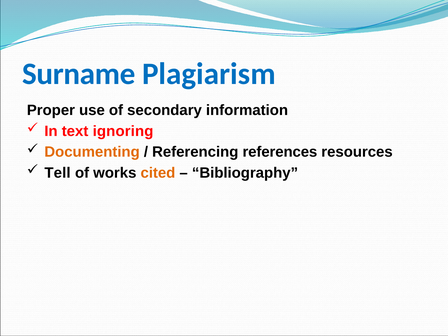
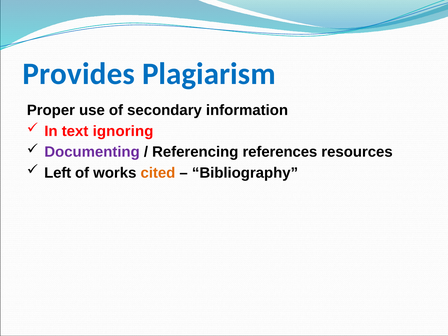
Surname: Surname -> Provides
Documenting colour: orange -> purple
Tell: Tell -> Left
